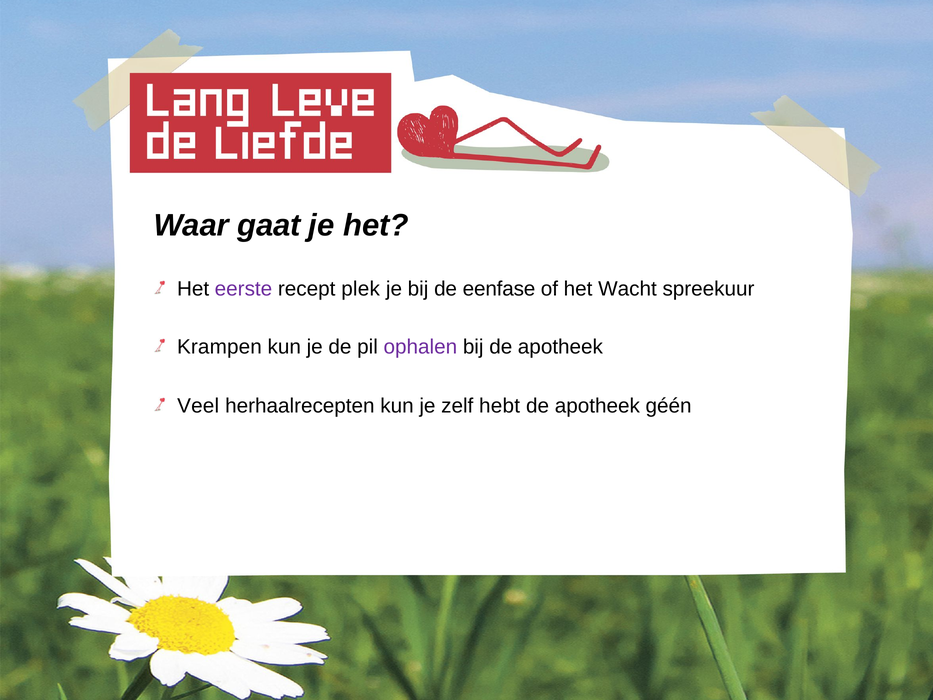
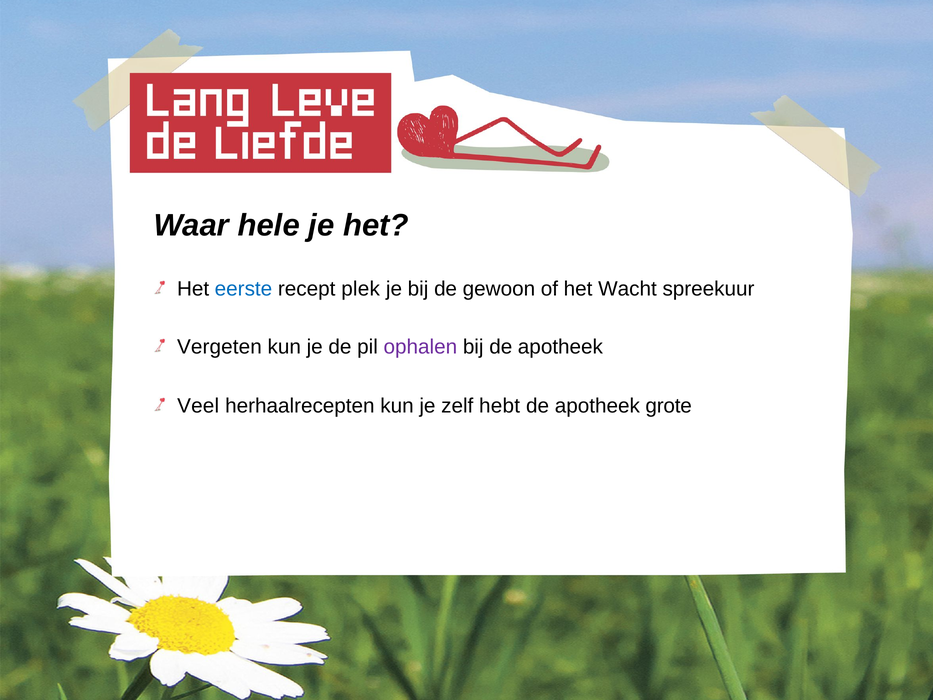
gaat: gaat -> hele
eerste colour: purple -> blue
eenfase: eenfase -> gewoon
Krampen: Krampen -> Vergeten
géén: géén -> grote
